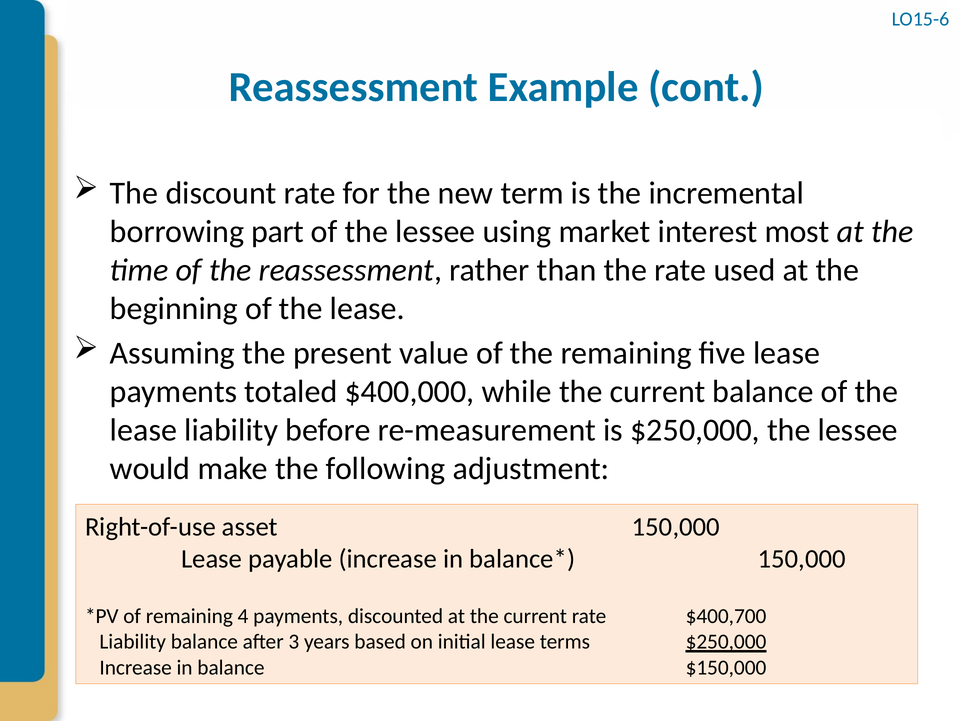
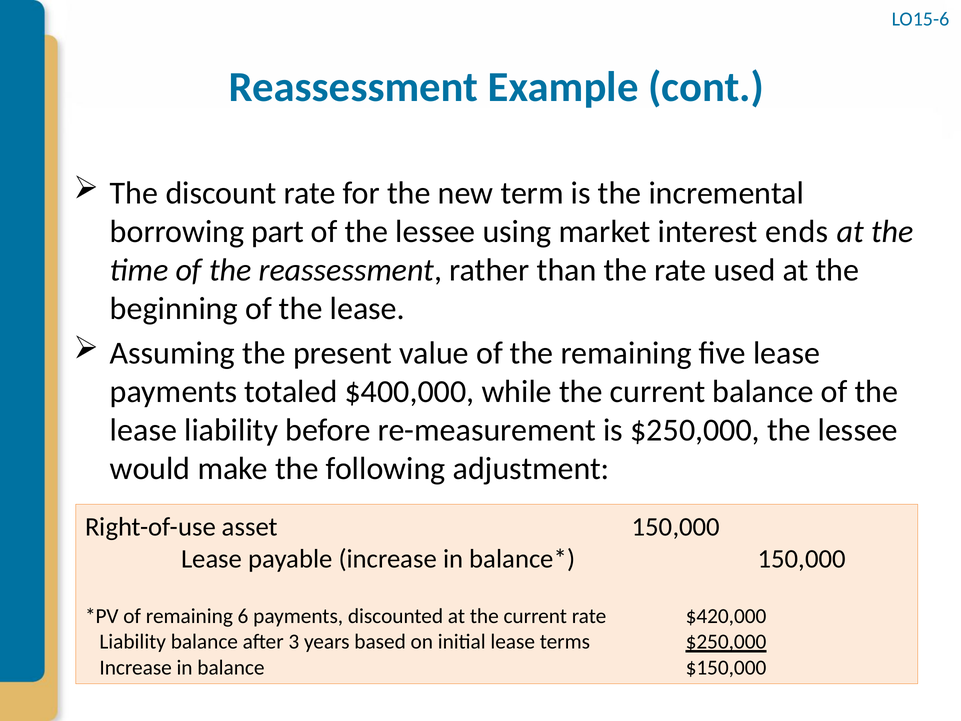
most: most -> ends
4: 4 -> 6
$400,700: $400,700 -> $420,000
